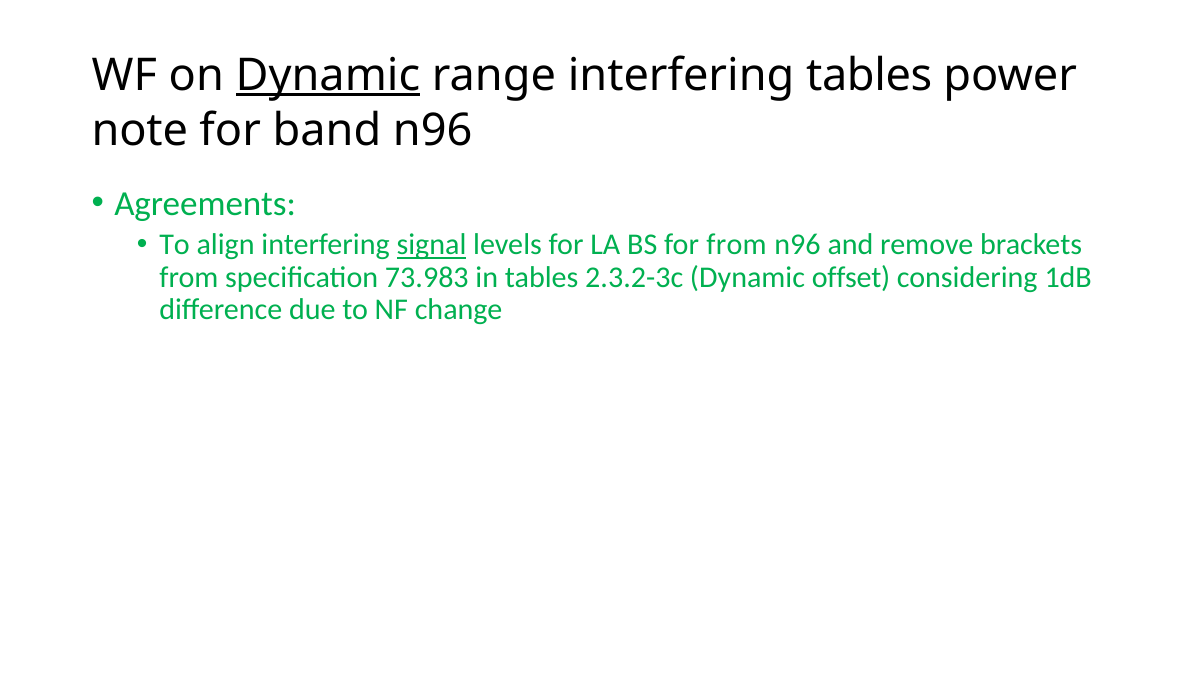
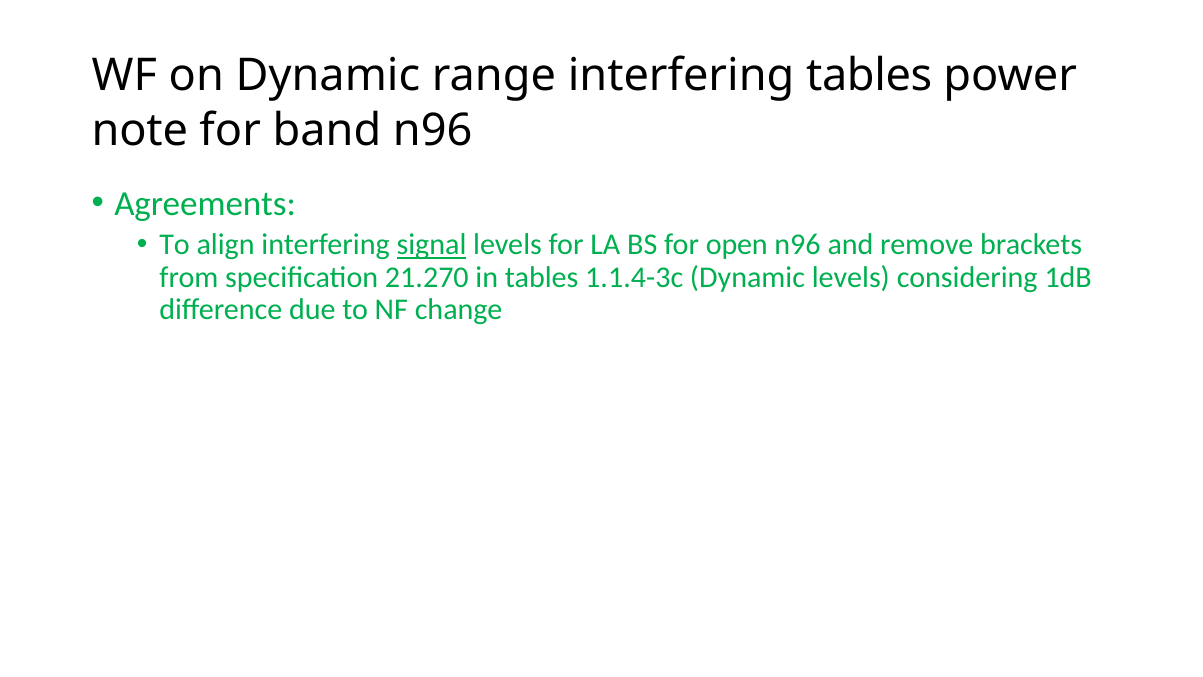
Dynamic at (328, 75) underline: present -> none
for from: from -> open
73.983: 73.983 -> 21.270
2.3.2-3c: 2.3.2-3c -> 1.1.4-3c
Dynamic offset: offset -> levels
